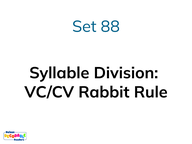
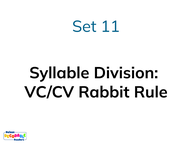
88: 88 -> 11
